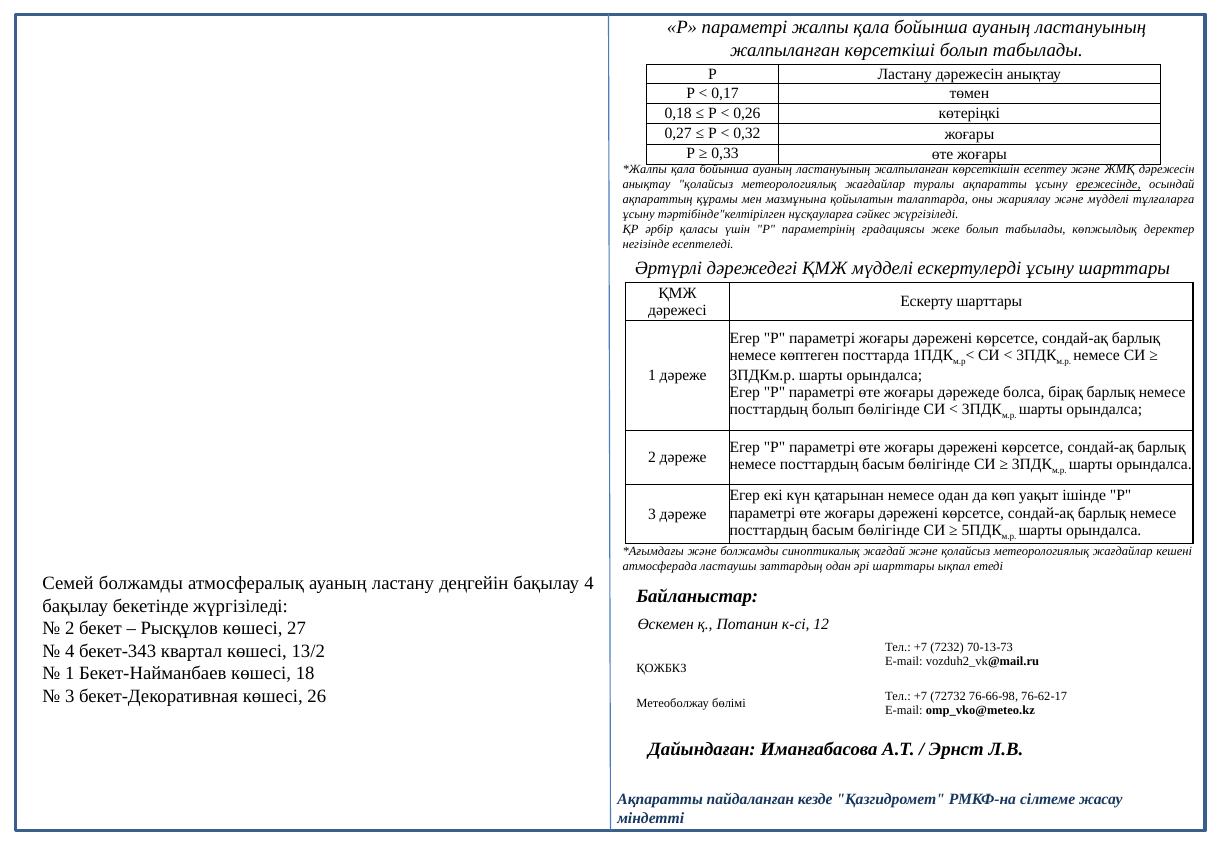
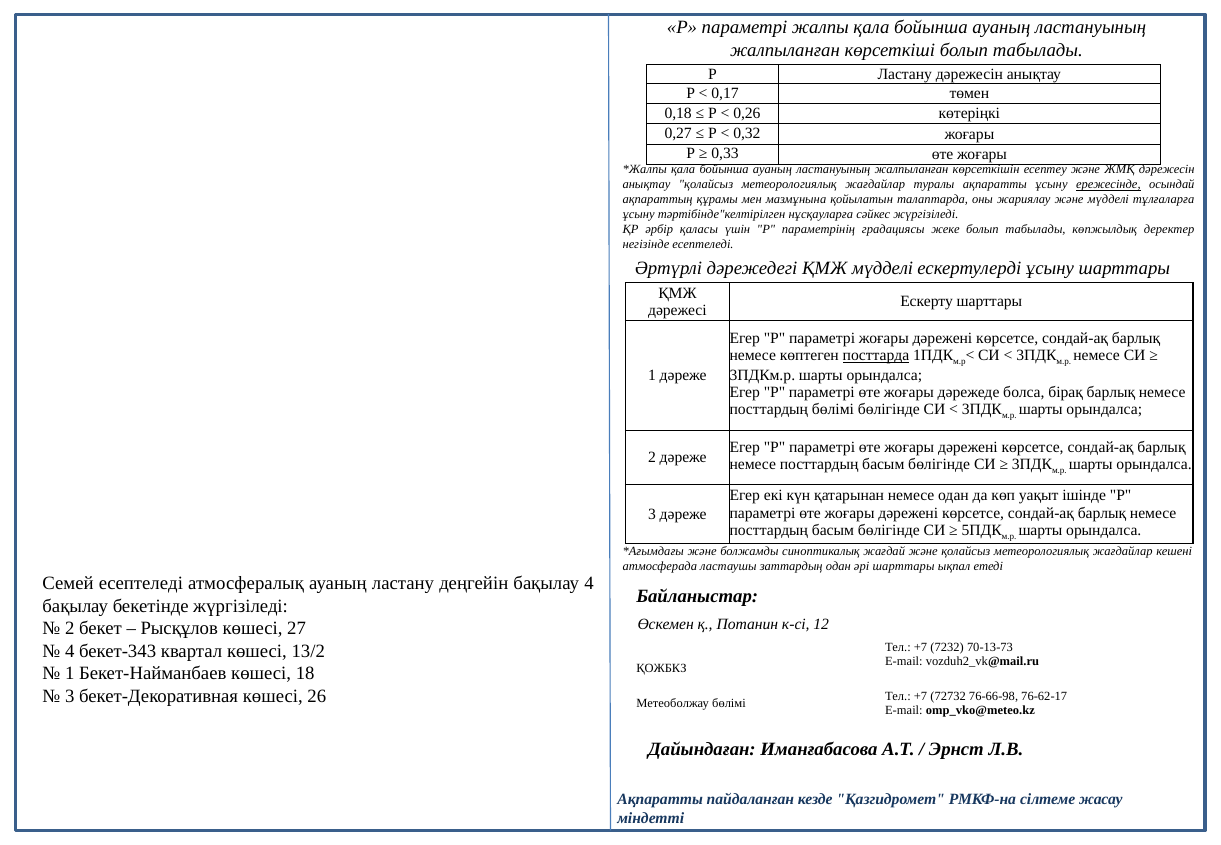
посттарда underline: none -> present
посттардың болып: болып -> бөлімі
Семей болжамды: болжамды -> есептеледі
